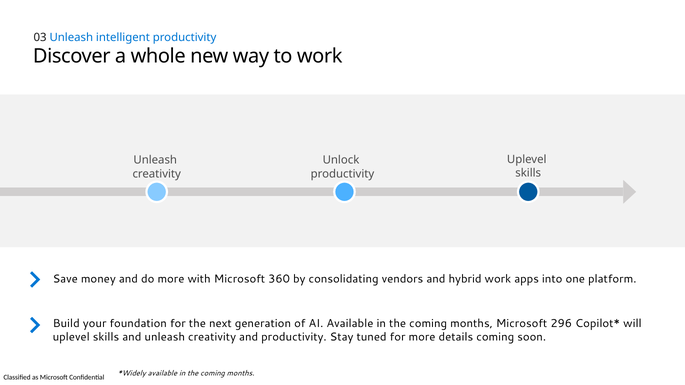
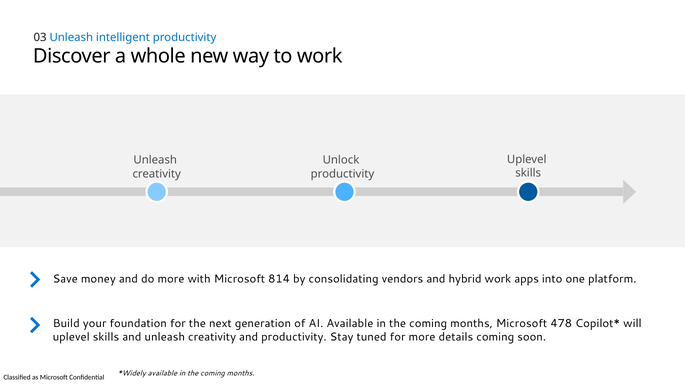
360: 360 -> 814
296: 296 -> 478
